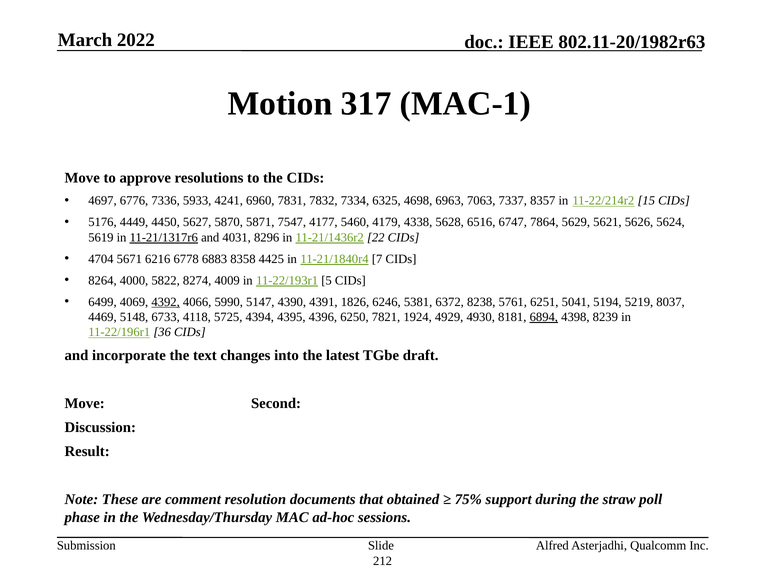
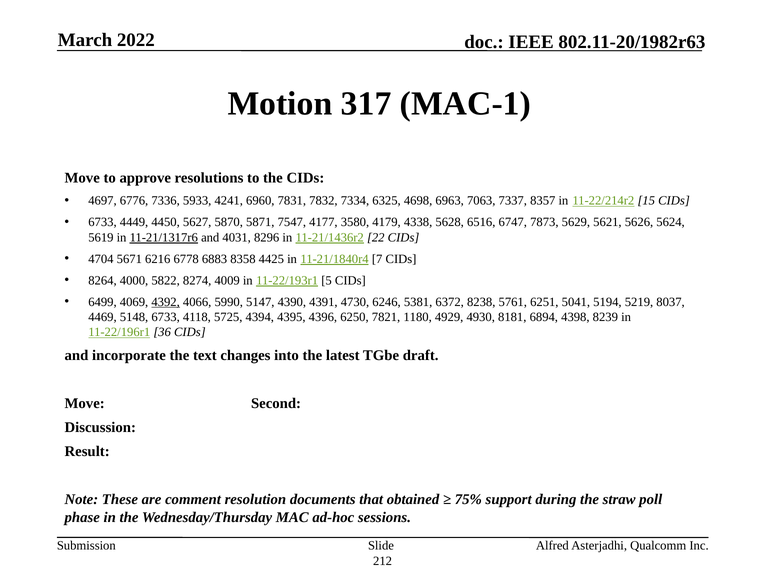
5176 at (103, 222): 5176 -> 6733
5460: 5460 -> 3580
7864: 7864 -> 7873
1826: 1826 -> 4730
1924: 1924 -> 1180
6894 underline: present -> none
